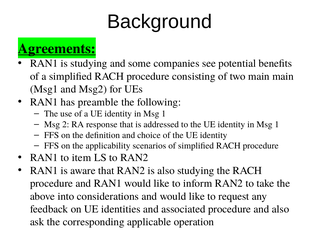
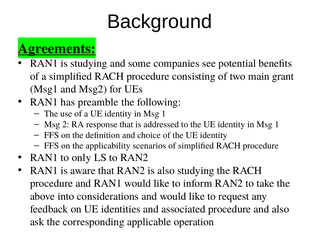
main main: main -> grant
item: item -> only
